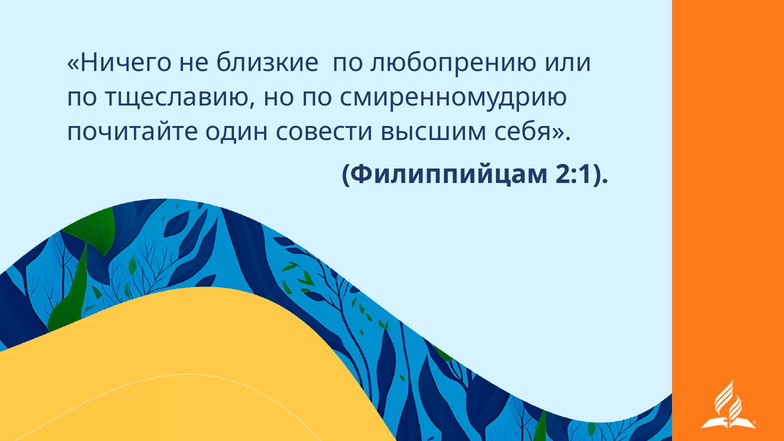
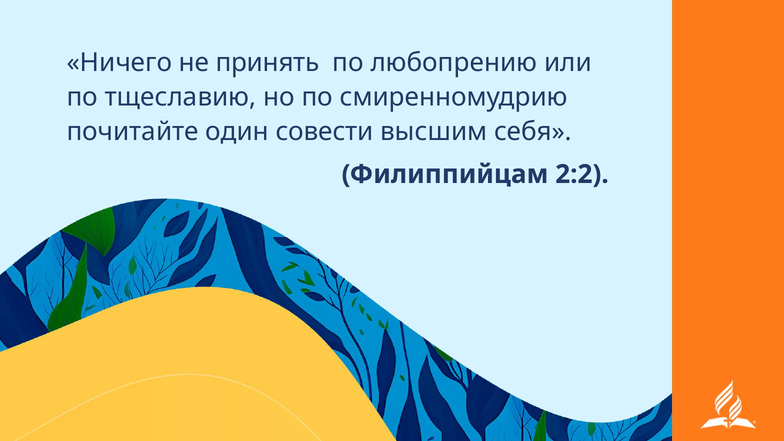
близкие: близкие -> принять
2:1: 2:1 -> 2:2
